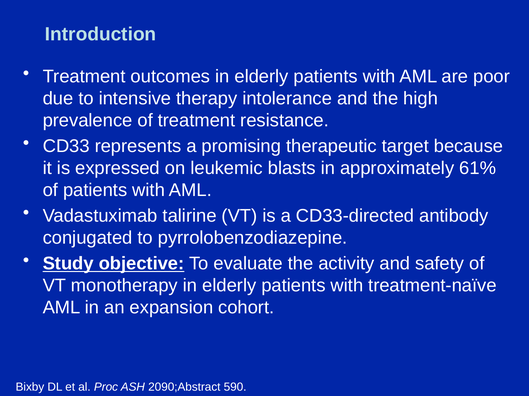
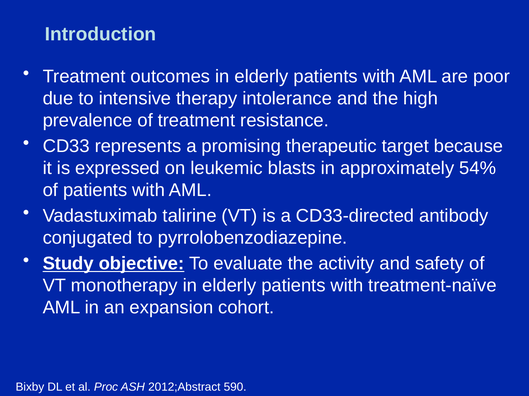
61%: 61% -> 54%
2090;Abstract: 2090;Abstract -> 2012;Abstract
